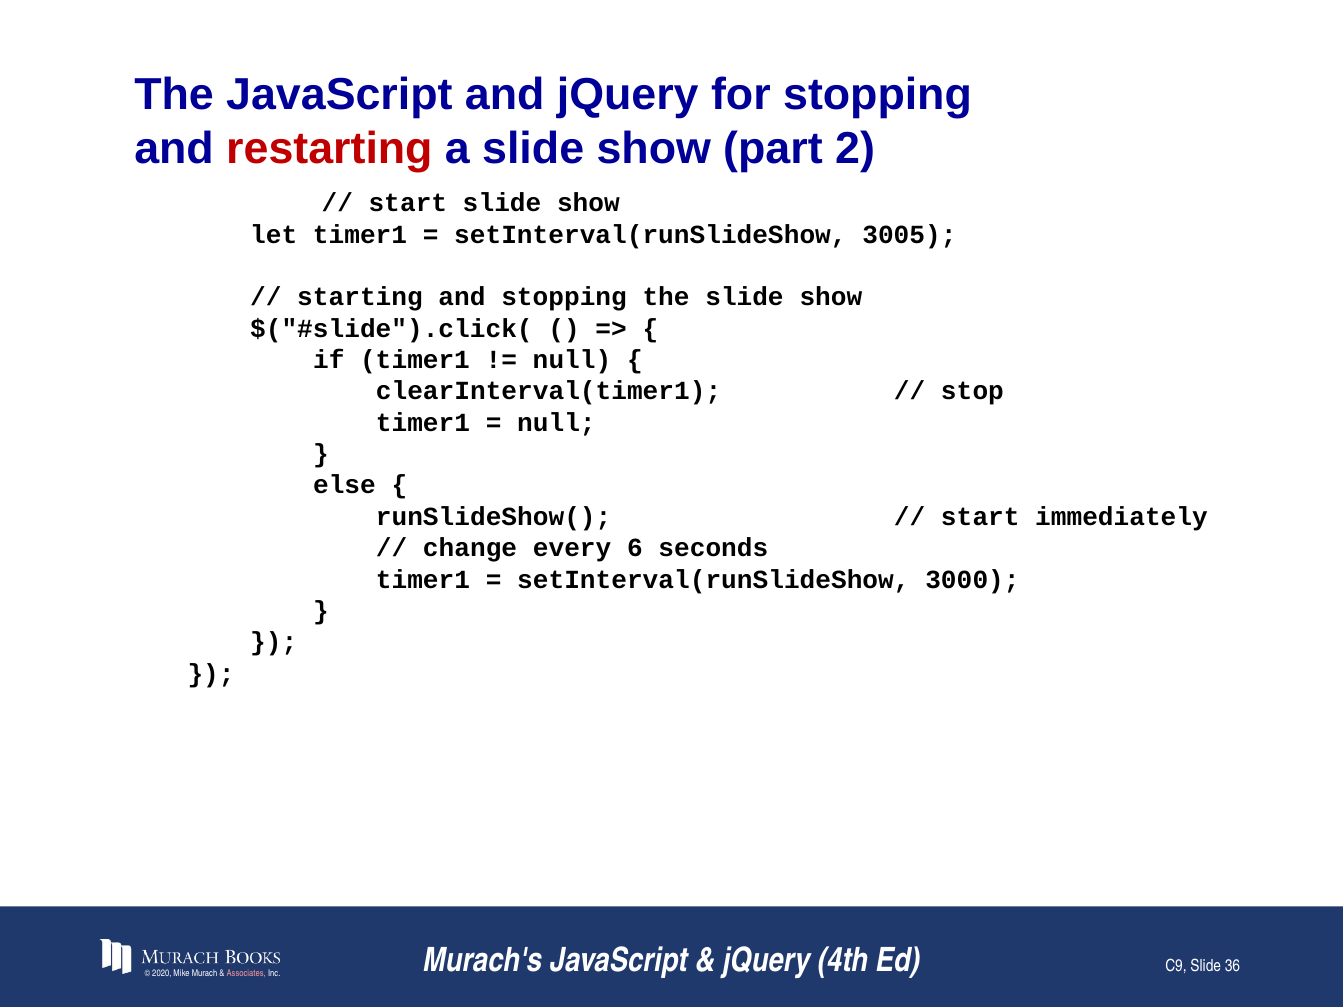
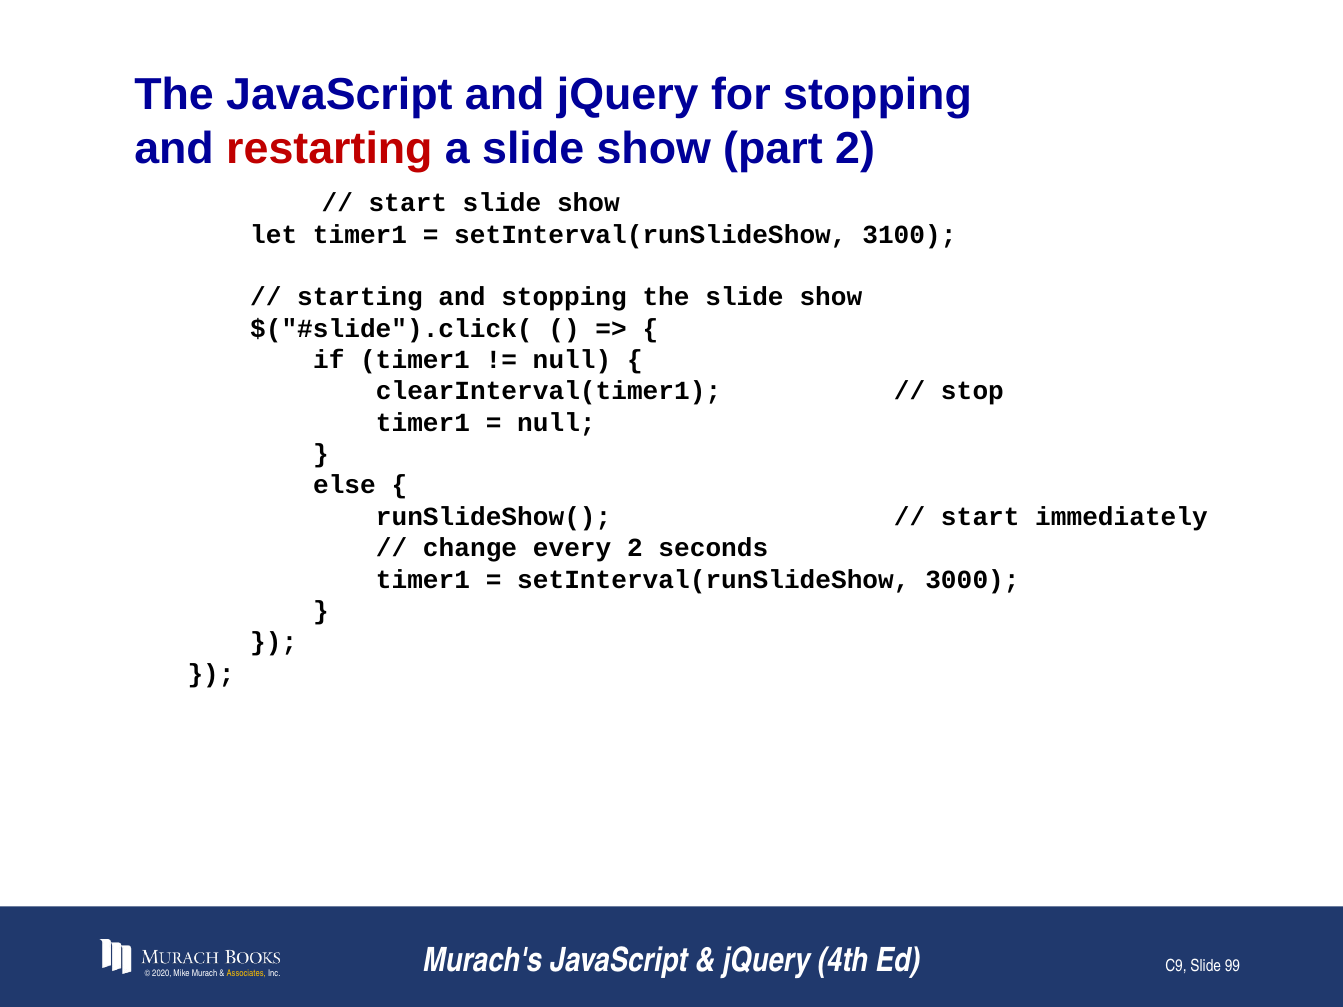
3005: 3005 -> 3100
every 6: 6 -> 2
Associates colour: pink -> yellow
36: 36 -> 99
